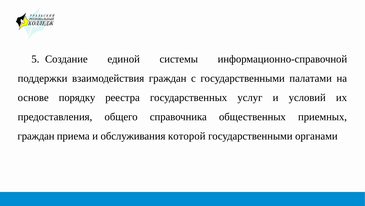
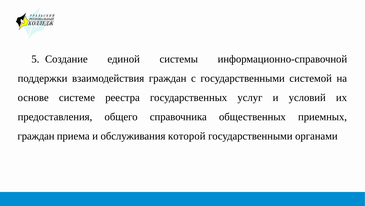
палатами: палатами -> системой
порядку: порядку -> системе
